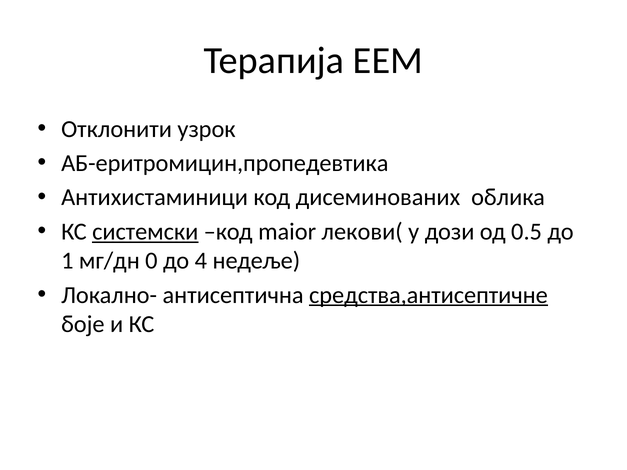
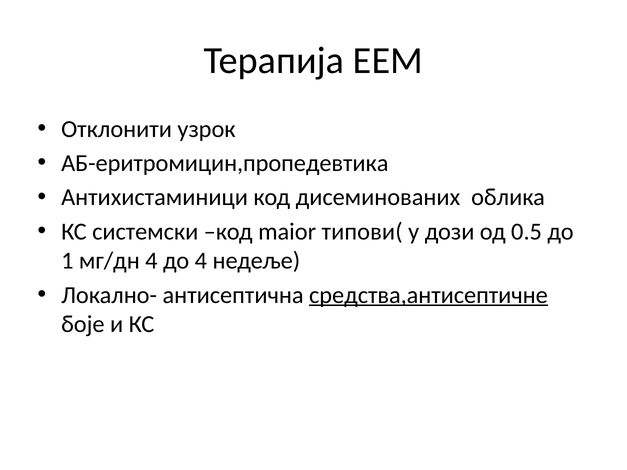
системски underline: present -> none
лекови(: лекови( -> типови(
мг/дн 0: 0 -> 4
